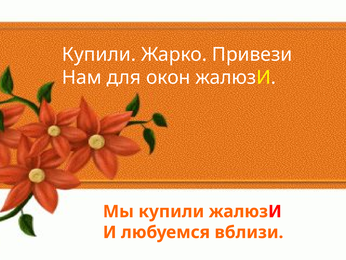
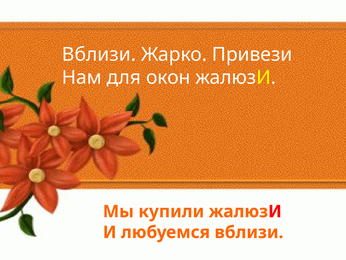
Купили at (99, 54): Купили -> Вблизи
